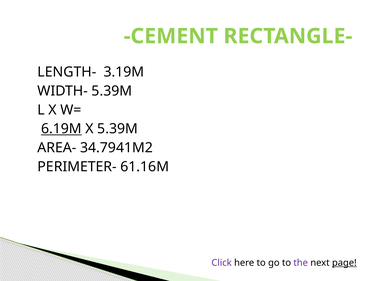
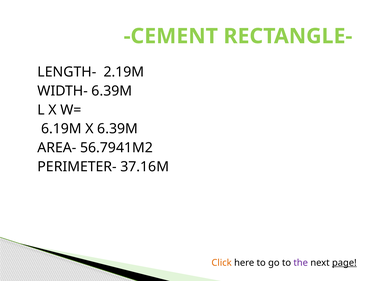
3.19M: 3.19M -> 2.19M
WIDTH- 5.39M: 5.39M -> 6.39M
6.19M underline: present -> none
X 5.39M: 5.39M -> 6.39M
34.7941M2: 34.7941M2 -> 56.7941M2
61.16M: 61.16M -> 37.16M
Click colour: purple -> orange
